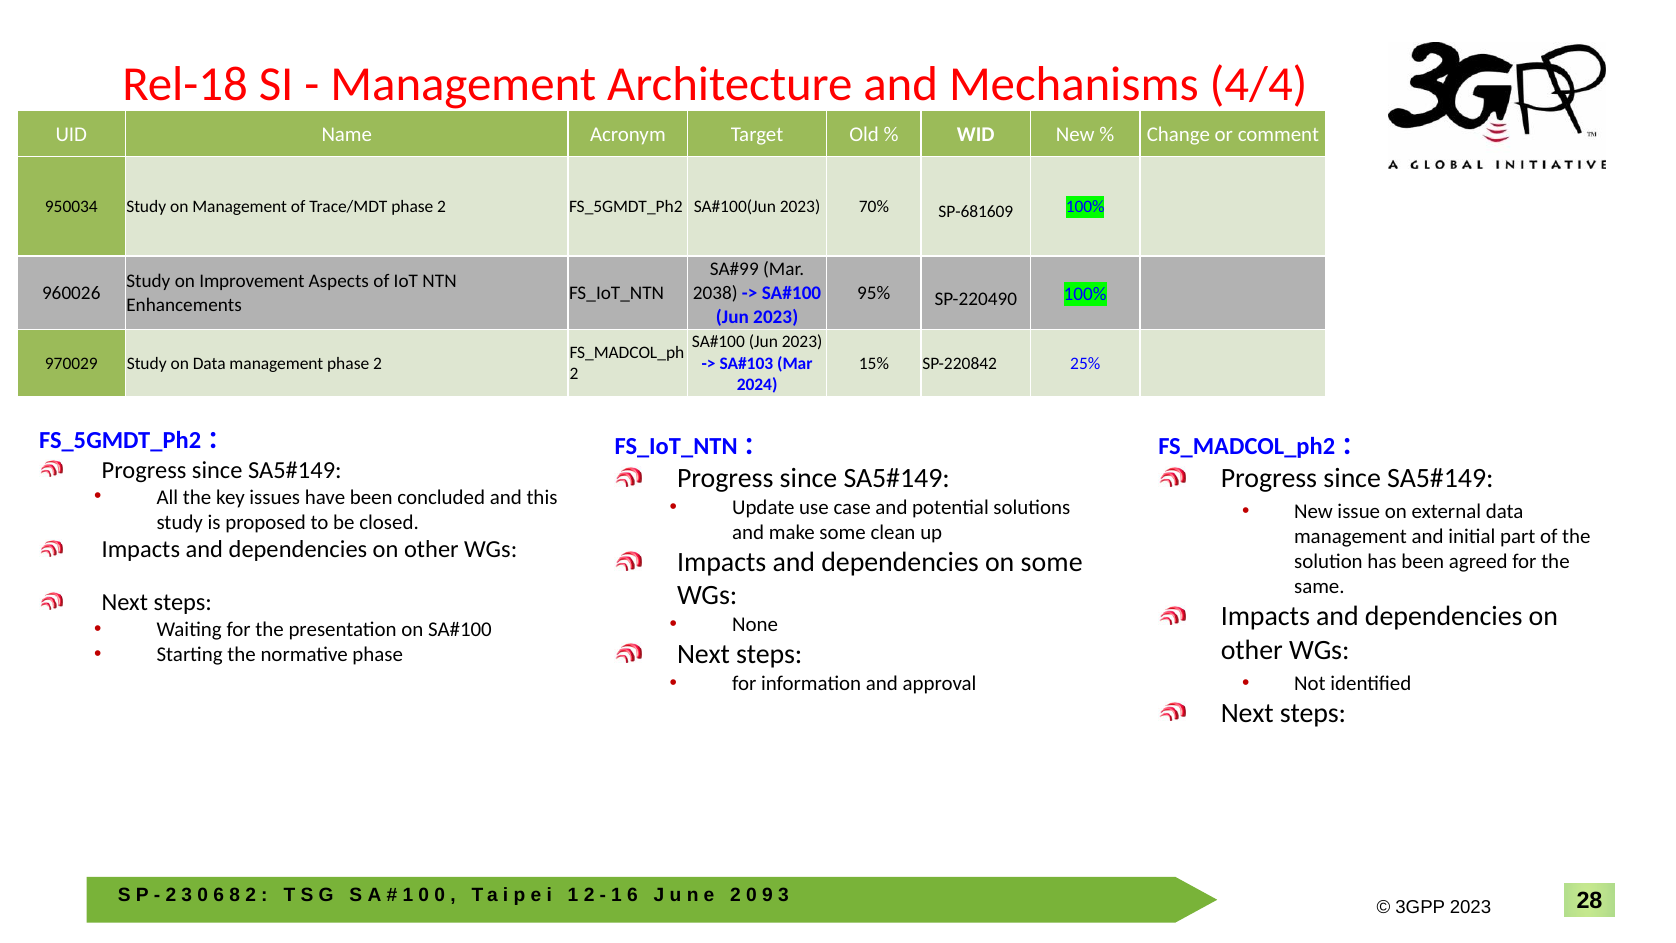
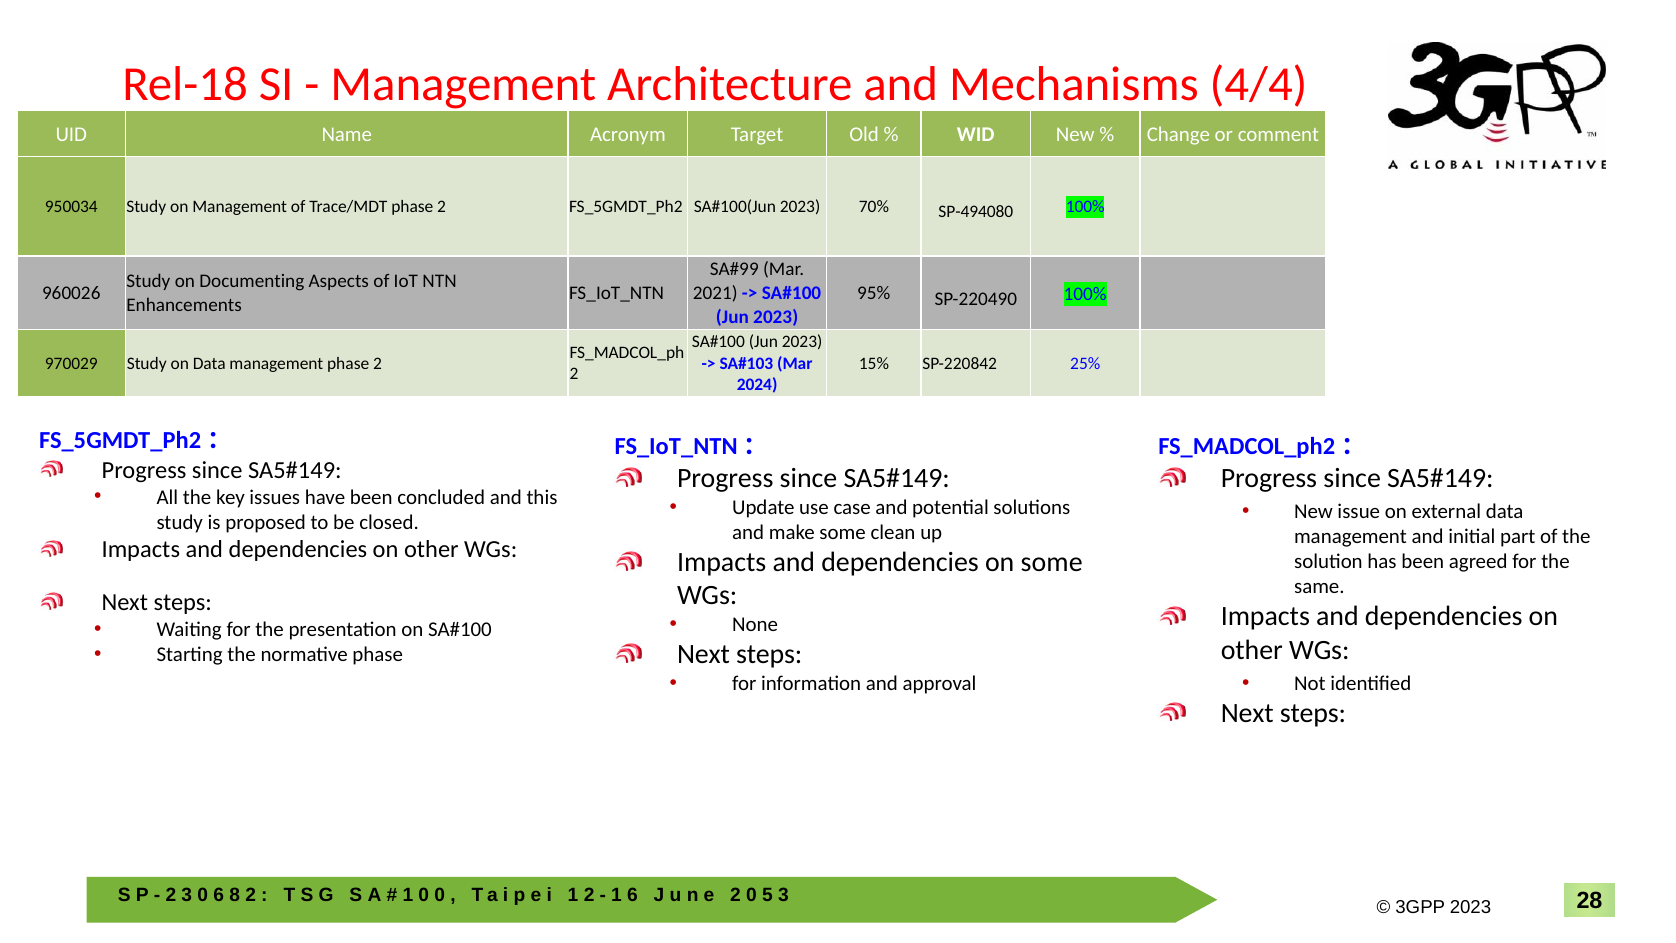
SP-681609: SP-681609 -> SP-494080
Improvement: Improvement -> Documenting
2038: 2038 -> 2021
9: 9 -> 5
